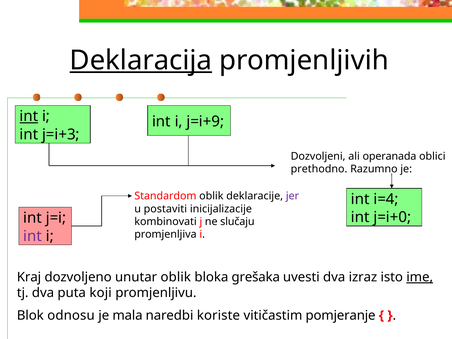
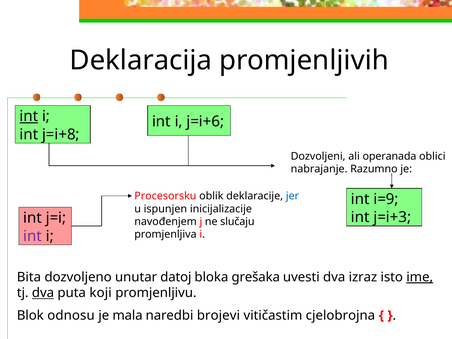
Deklaracija underline: present -> none
j=i+9: j=i+9 -> j=i+6
j=i+3: j=i+3 -> j=i+8
prethodno: prethodno -> nabrajanje
Standardom: Standardom -> Procesorsku
jer colour: purple -> blue
i=4: i=4 -> i=9
postaviti: postaviti -> ispunjen
j=i+0: j=i+0 -> j=i+3
kombinovati: kombinovati -> navođenjem
Kraj: Kraj -> Bita
unutar oblik: oblik -> datoj
dva at (43, 293) underline: none -> present
koriste: koriste -> brojevi
pomjeranje: pomjeranje -> cjelobrojna
